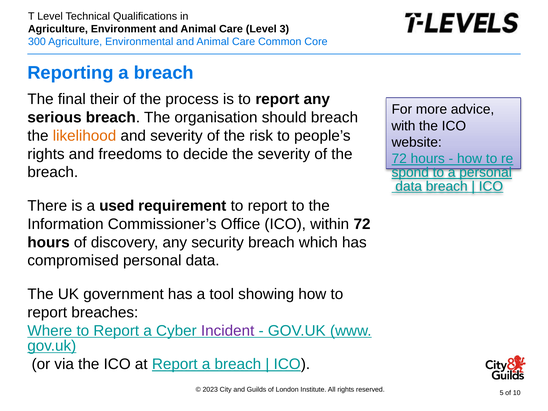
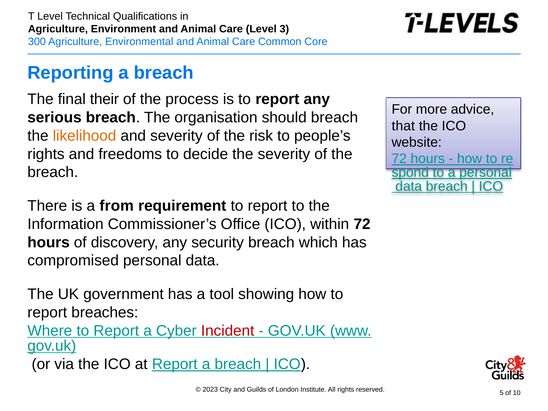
with: with -> that
used: used -> from
Incident colour: purple -> red
